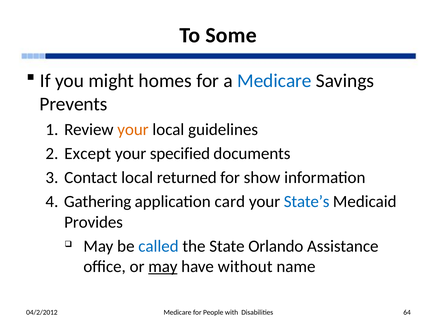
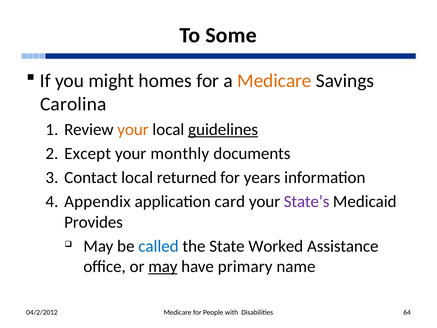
Medicare at (274, 81) colour: blue -> orange
Prevents: Prevents -> Carolina
guidelines underline: none -> present
specified: specified -> monthly
show: show -> years
Gathering: Gathering -> Appendix
State’s colour: blue -> purple
Orlando: Orlando -> Worked
without: without -> primary
